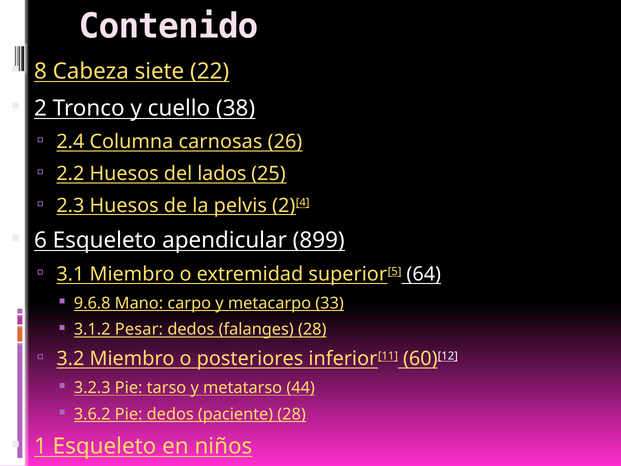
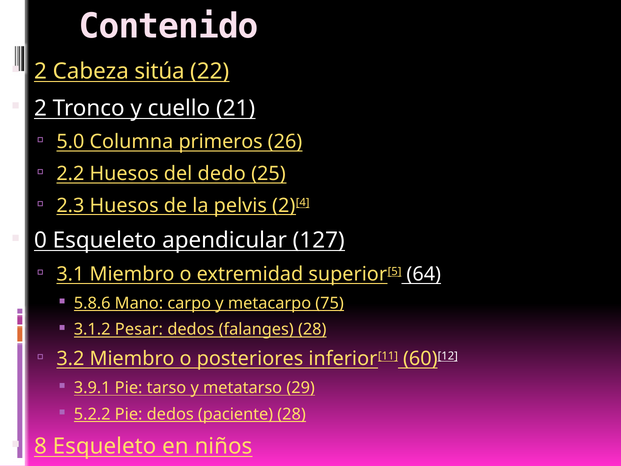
8 at (40, 71): 8 -> 2
siete: siete -> sitúa
38: 38 -> 21
2.4: 2.4 -> 5.0
carnosas: carnosas -> primeros
lados: lados -> dedo
6: 6 -> 0
899: 899 -> 127
9.6.8: 9.6.8 -> 5.8.6
33: 33 -> 75
3.2.3: 3.2.3 -> 3.9.1
44: 44 -> 29
3.6.2: 3.6.2 -> 5.2.2
1: 1 -> 8
